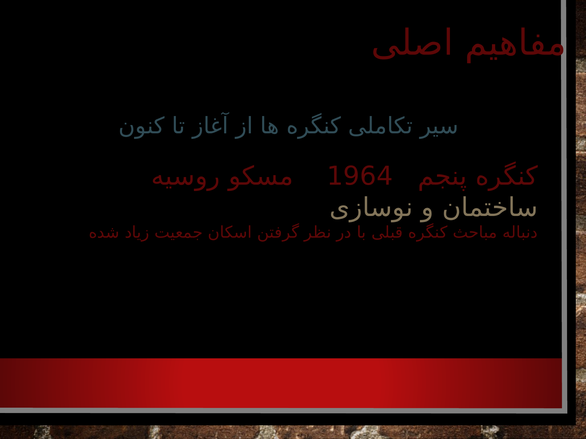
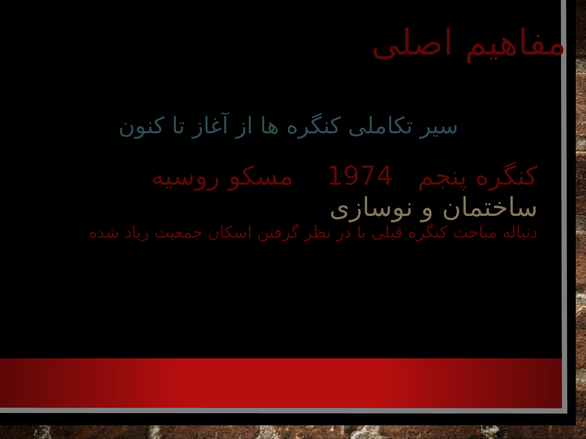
1964: 1964 -> 1974
